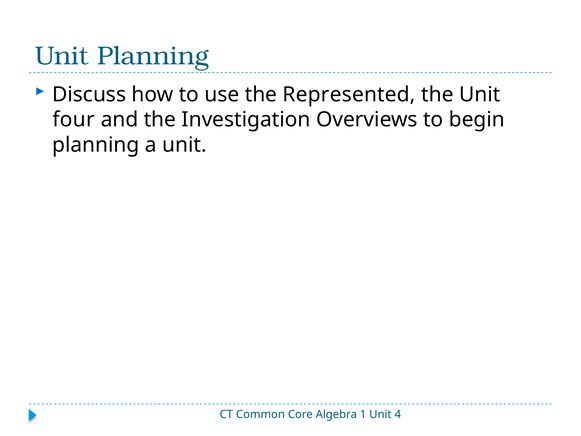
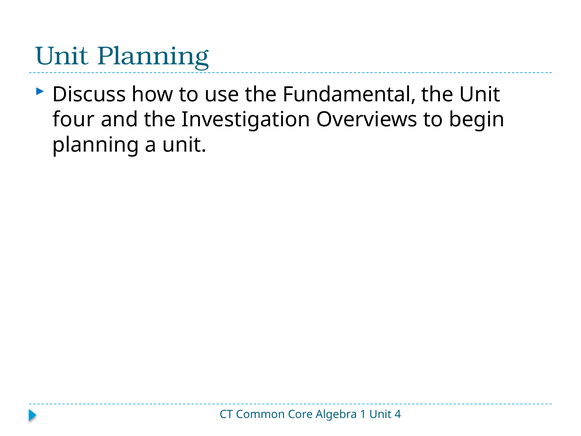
Represented: Represented -> Fundamental
